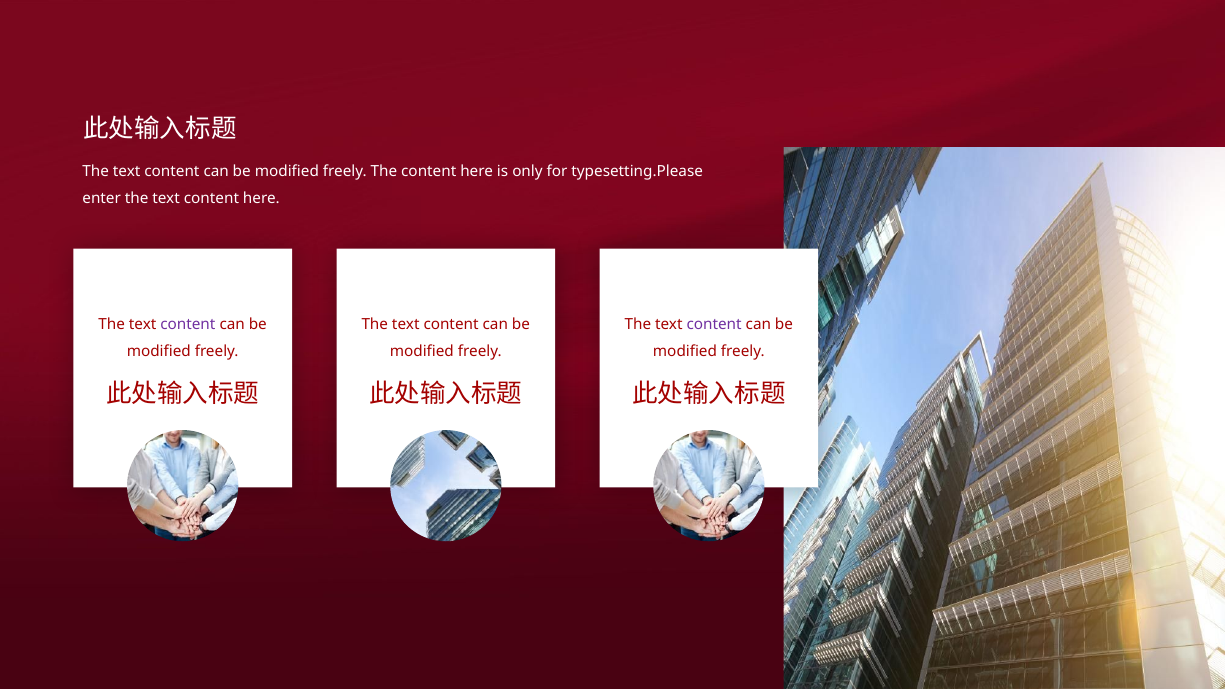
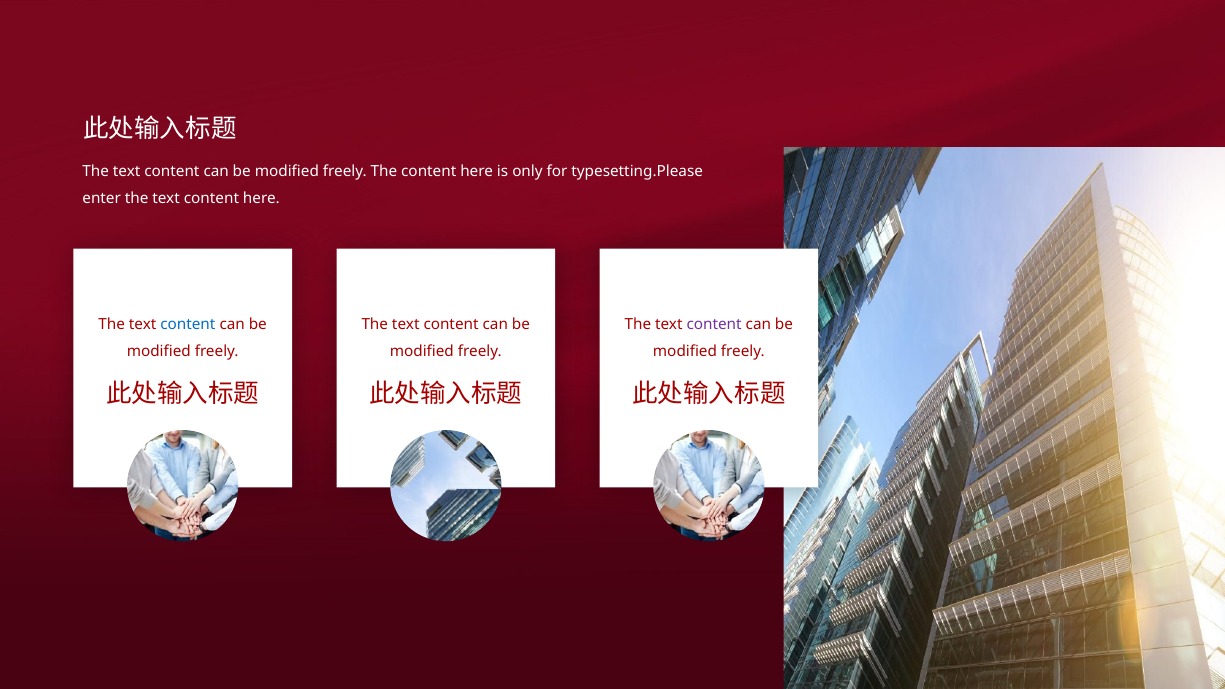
content at (188, 324) colour: purple -> blue
